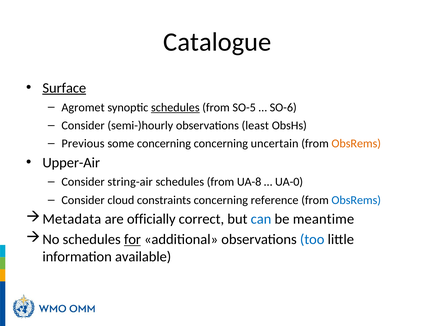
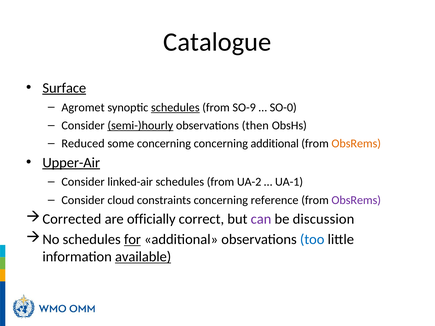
SO-5: SO-5 -> SO-9
SO-6: SO-6 -> SO-0
semi-)hourly underline: none -> present
least: least -> then
Previous: Previous -> Reduced
concerning uncertain: uncertain -> additional
Upper-Air underline: none -> present
string-air: string-air -> linked-air
UA-8: UA-8 -> UA-2
UA-0: UA-0 -> UA-1
ObsRems at (356, 200) colour: blue -> purple
Metadata: Metadata -> Corrected
can colour: blue -> purple
meantime: meantime -> discussion
available underline: none -> present
